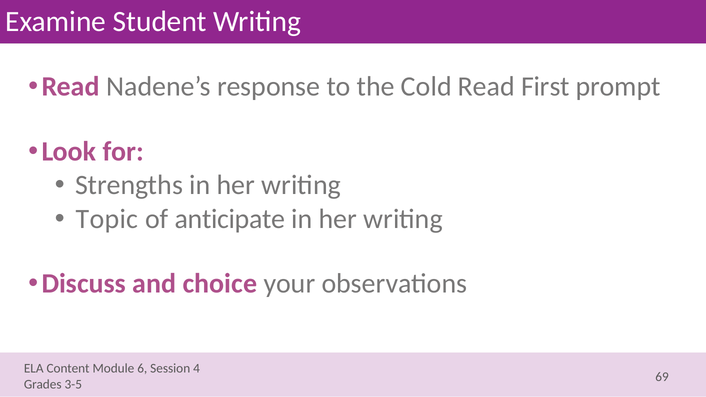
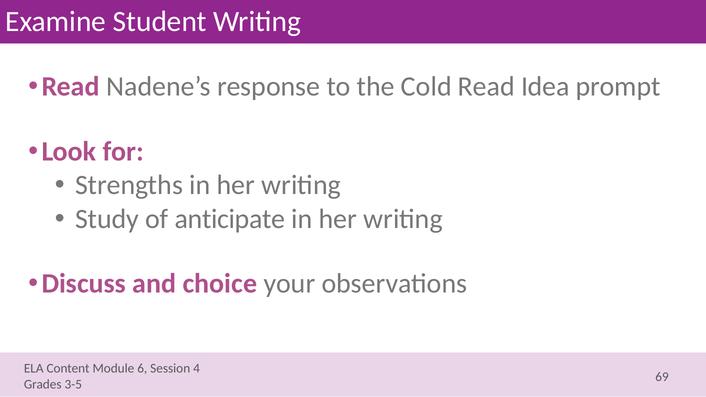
First: First -> Idea
Topic: Topic -> Study
